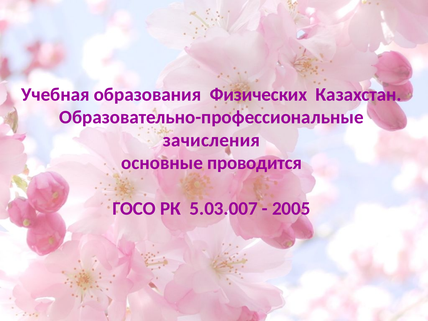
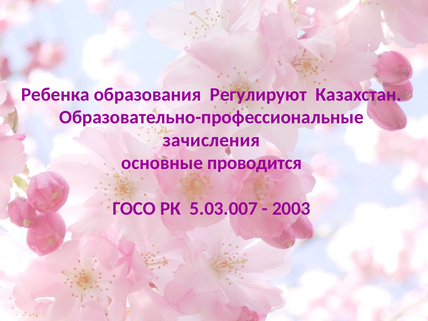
Учебная: Учебная -> Ребенка
Физических: Физических -> Регулируют
2005: 2005 -> 2003
